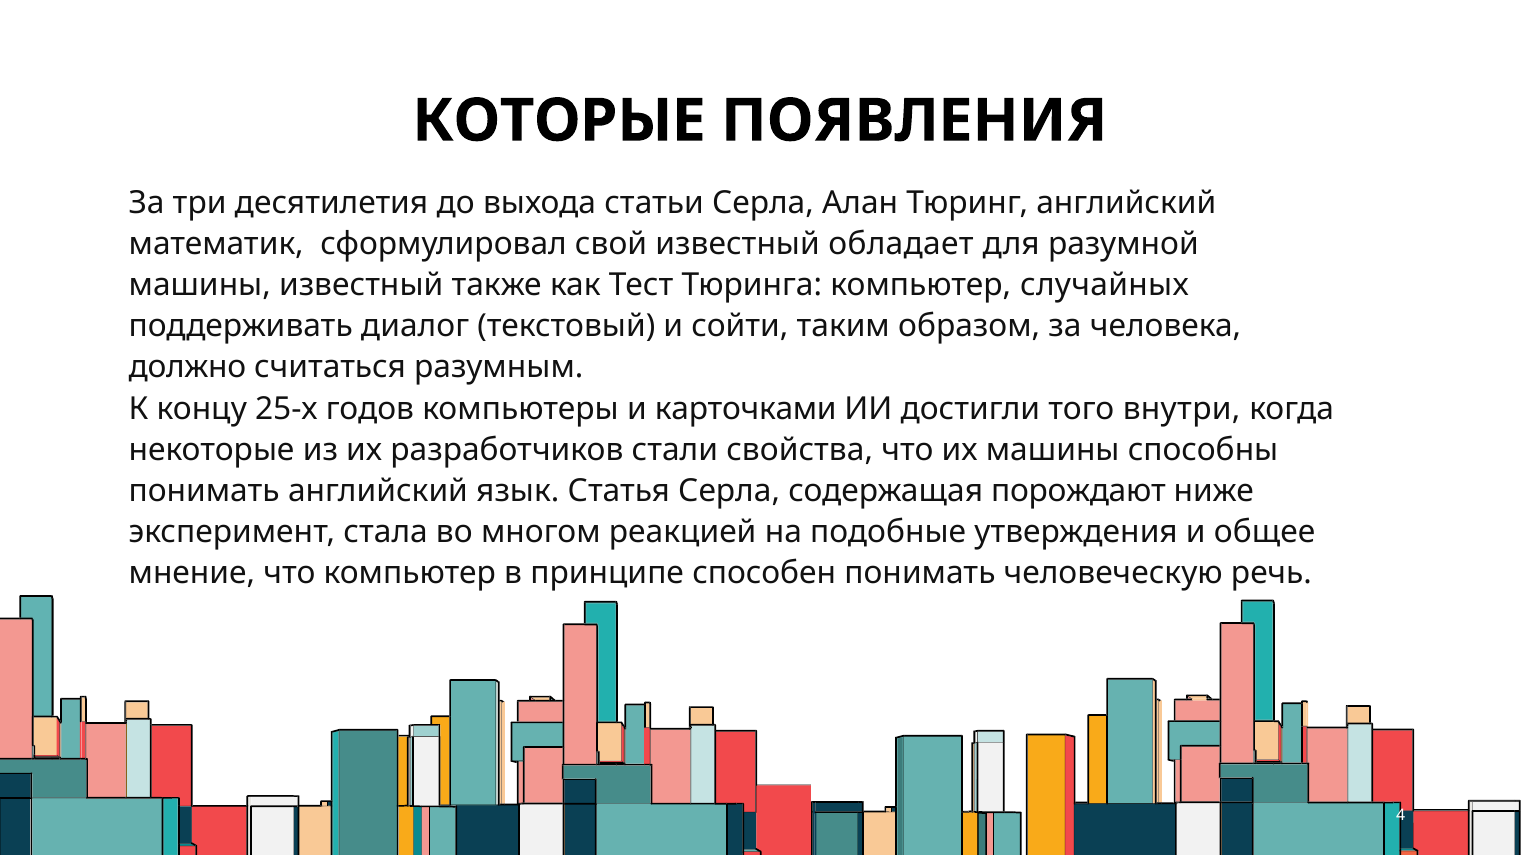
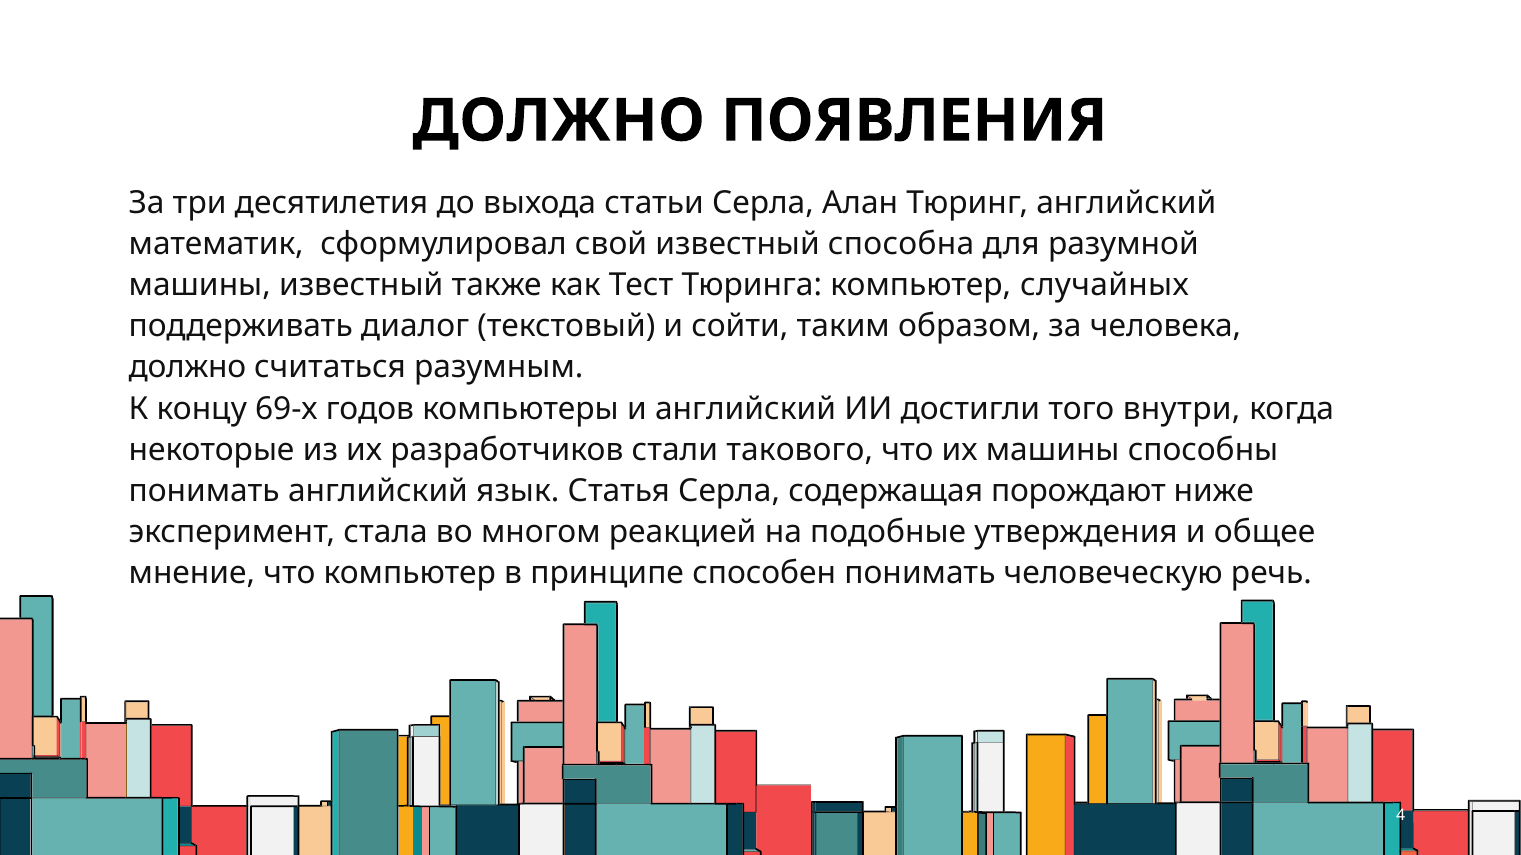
КОТОРЫЕ at (559, 121): КОТОРЫЕ -> ДОЛЖНО
обладает: обладает -> способна
25-х: 25-х -> 69-х
и карточками: карточками -> английский
свойства: свойства -> такового
